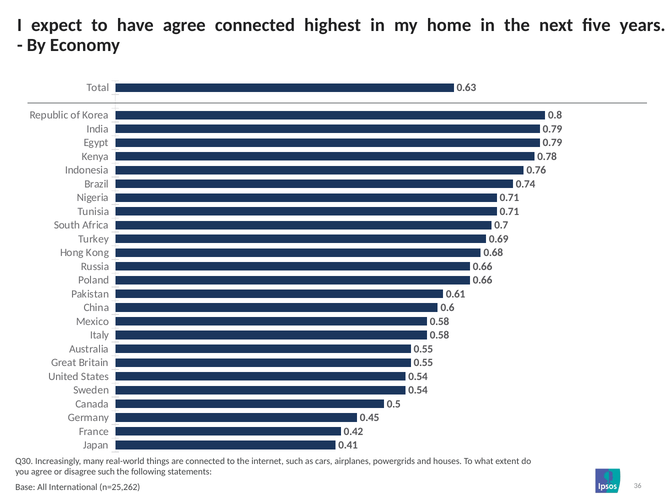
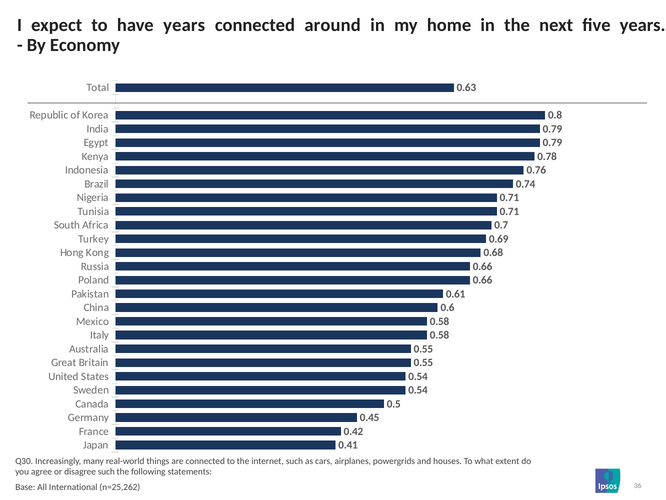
have agree: agree -> years
highest: highest -> around
